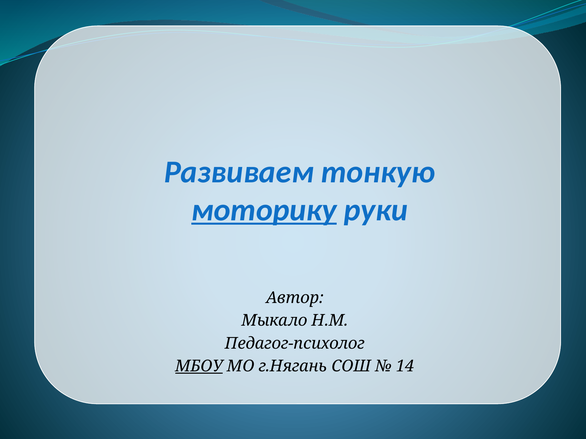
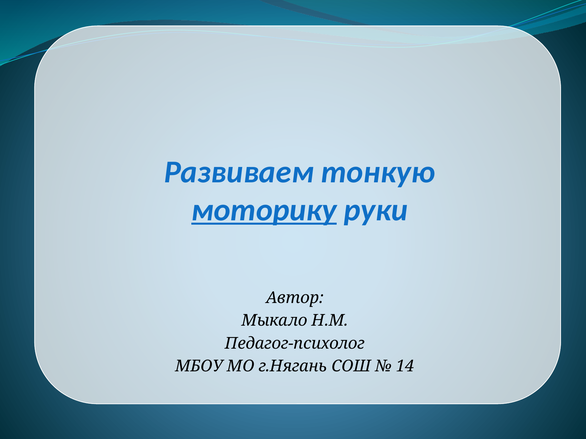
МБОУ underline: present -> none
